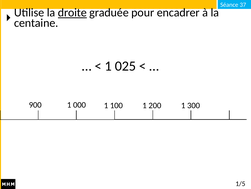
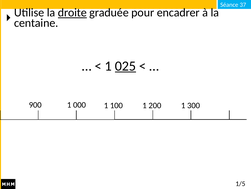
025 underline: none -> present
